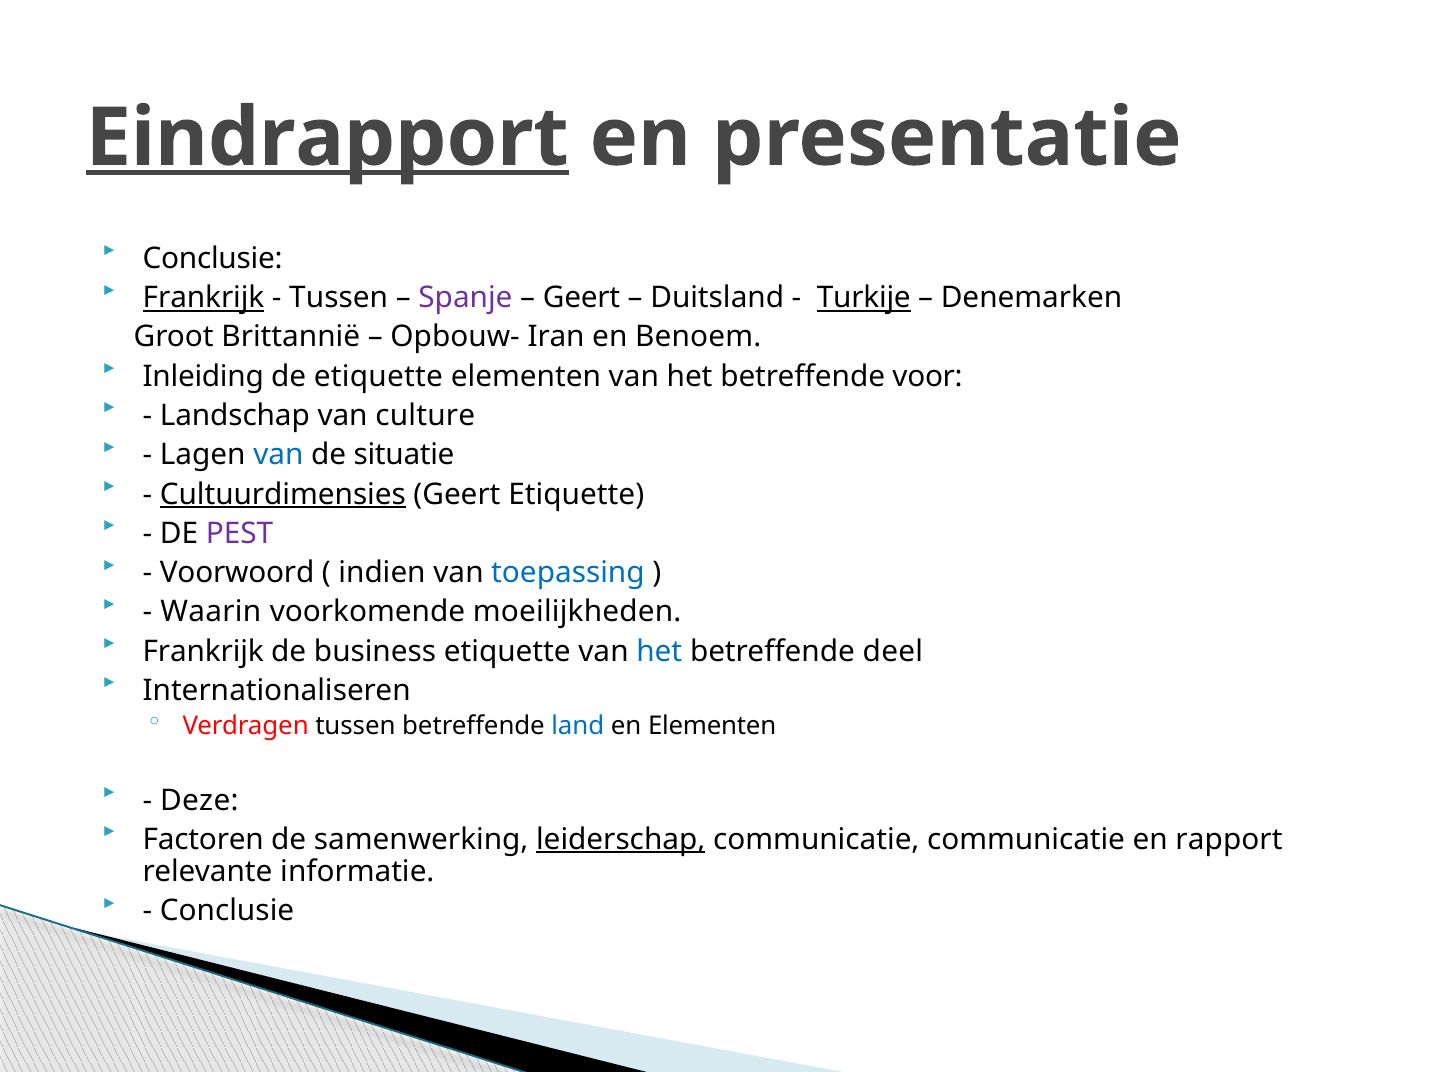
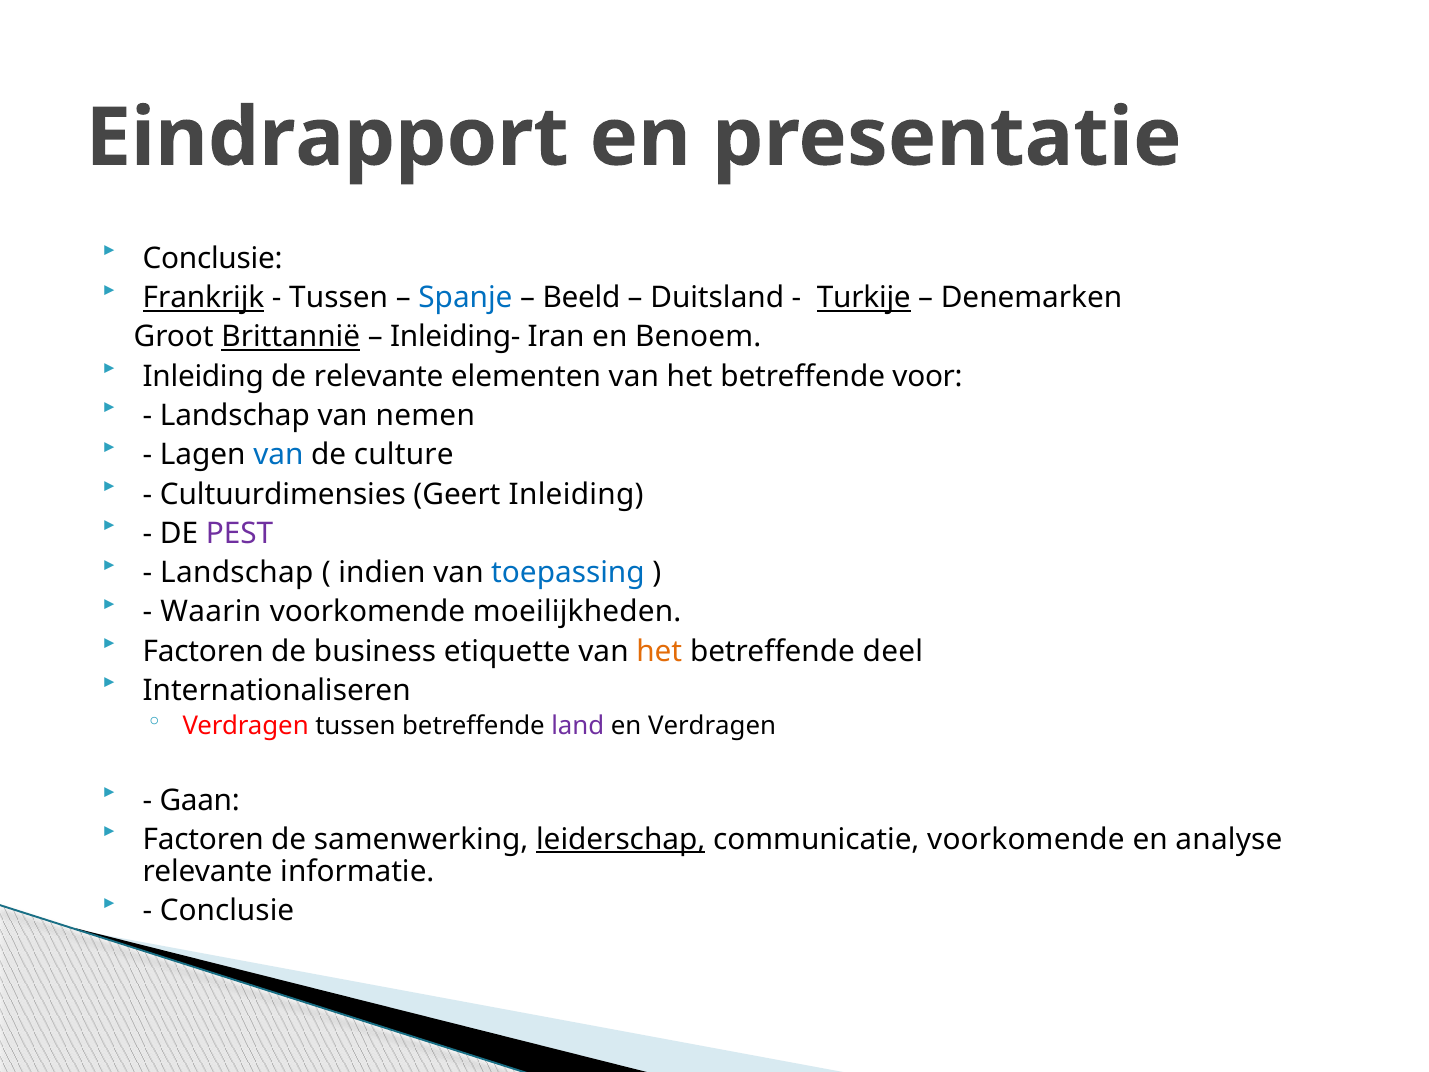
Eindrapport underline: present -> none
Spanje colour: purple -> blue
Geert at (582, 298): Geert -> Beeld
Brittannië underline: none -> present
Opbouw-: Opbouw- -> Inleiding-
de etiquette: etiquette -> relevante
culture: culture -> nemen
situatie: situatie -> culture
Cultuurdimensies underline: present -> none
Geert Etiquette: Etiquette -> Inleiding
Voorwoord at (237, 573): Voorwoord -> Landschap
Frankrijk at (203, 651): Frankrijk -> Factoren
het at (659, 651) colour: blue -> orange
land colour: blue -> purple
en Elementen: Elementen -> Verdragen
Deze: Deze -> Gaan
communicatie communicatie: communicatie -> voorkomende
rapport: rapport -> analyse
